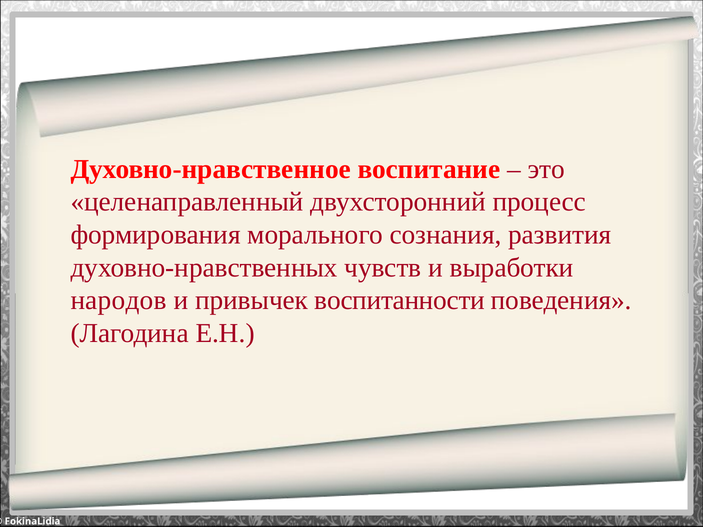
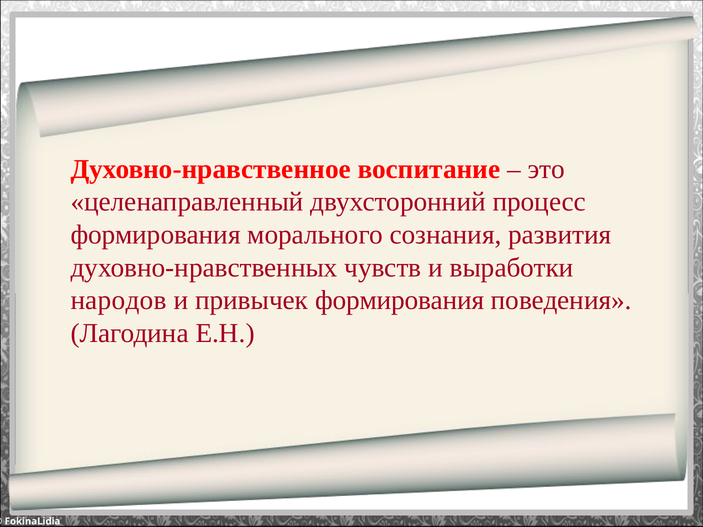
привычек воспитанности: воспитанности -> формирования
